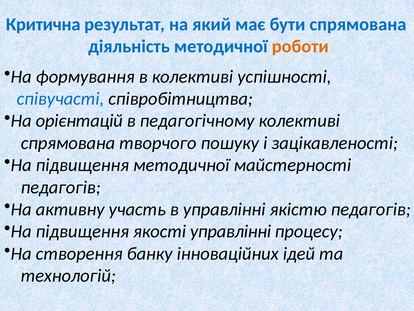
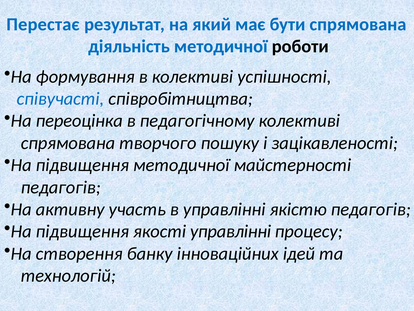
Критична: Критична -> Перестає
роботи colour: orange -> black
орієнтацій: орієнтацій -> переоцінка
